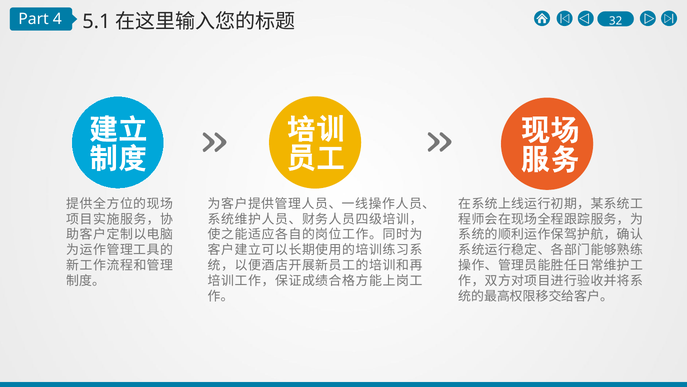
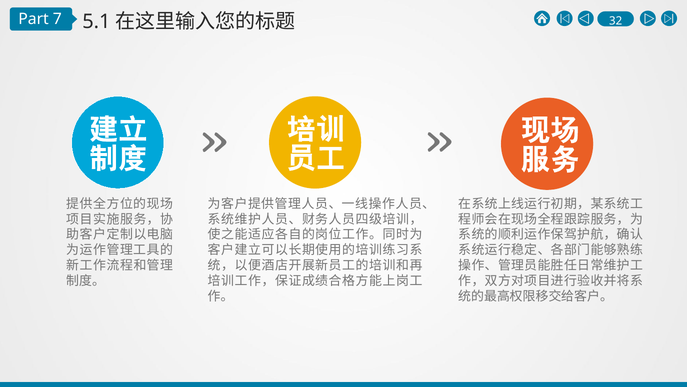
4: 4 -> 7
